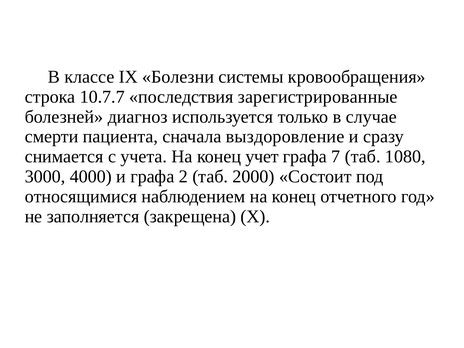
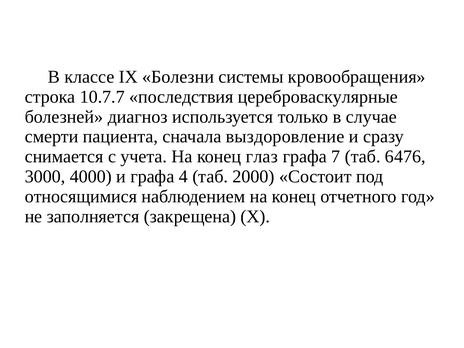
зарегистрированные: зарегистрированные -> цереброваскулярные
учет: учет -> глаз
1080: 1080 -> 6476
2: 2 -> 4
